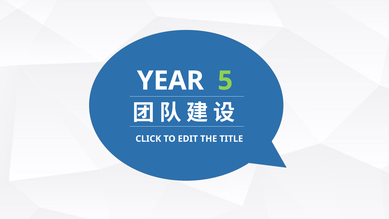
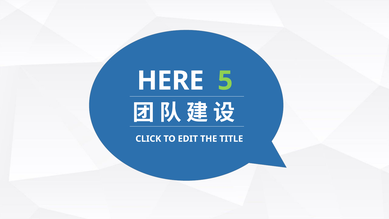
YEAR: YEAR -> HERE
